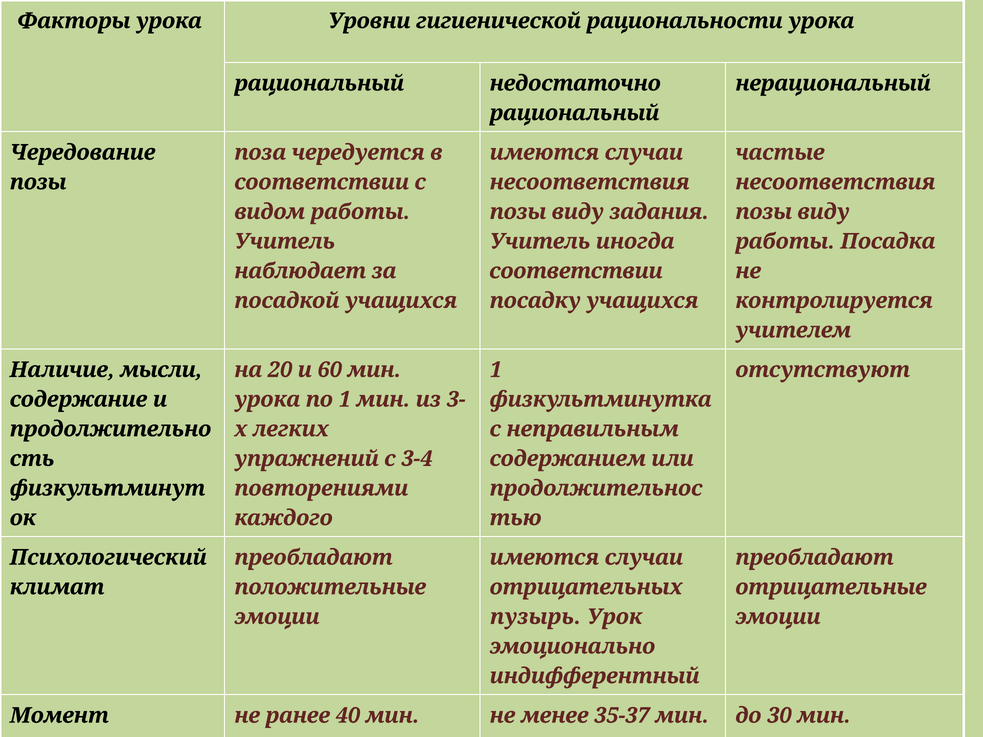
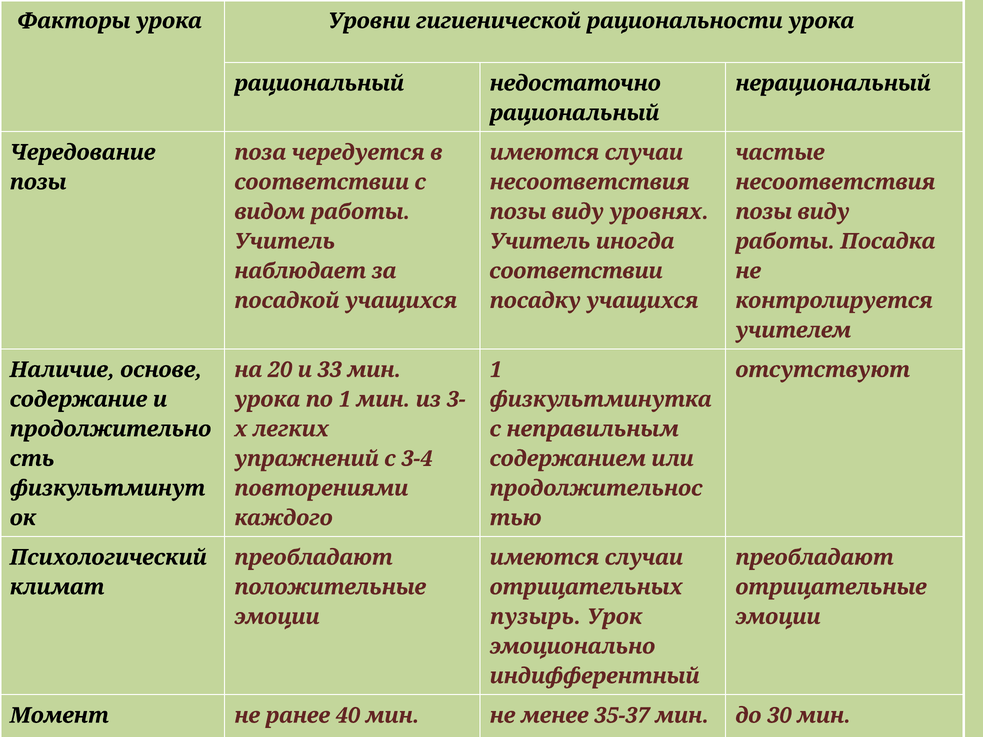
задания: задания -> уровнях
мысли: мысли -> основе
60: 60 -> 33
